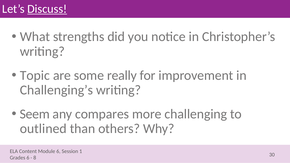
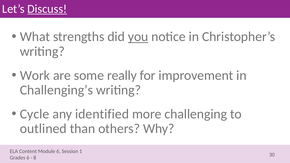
you underline: none -> present
Topic: Topic -> Work
Seem: Seem -> Cycle
compares: compares -> identified
